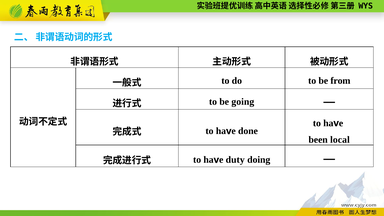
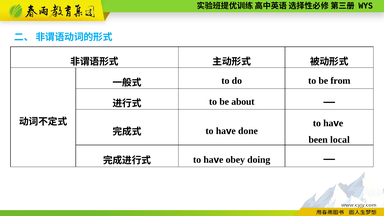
going: going -> about
duty: duty -> obey
